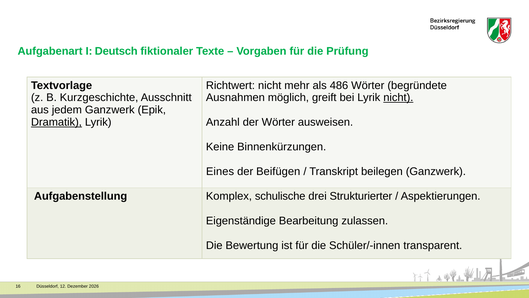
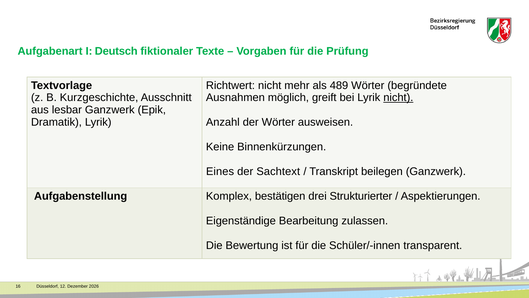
486: 486 -> 489
jedem: jedem -> lesbar
Dramatik underline: present -> none
Beifügen: Beifügen -> Sachtext
schulische: schulische -> bestätigen
